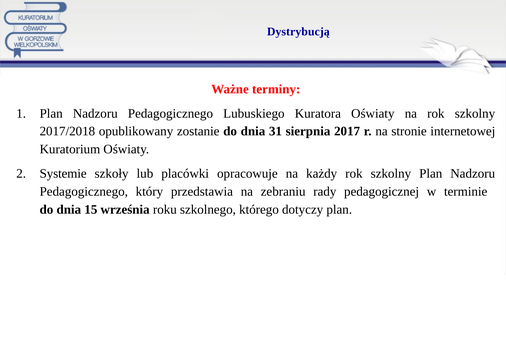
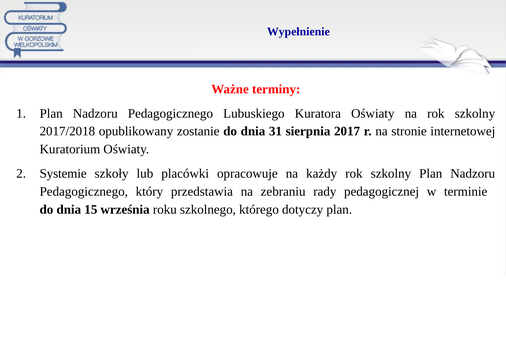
Dystrybucją: Dystrybucją -> Wypełnienie
